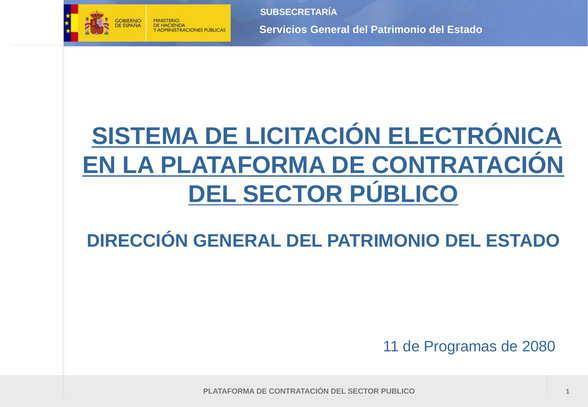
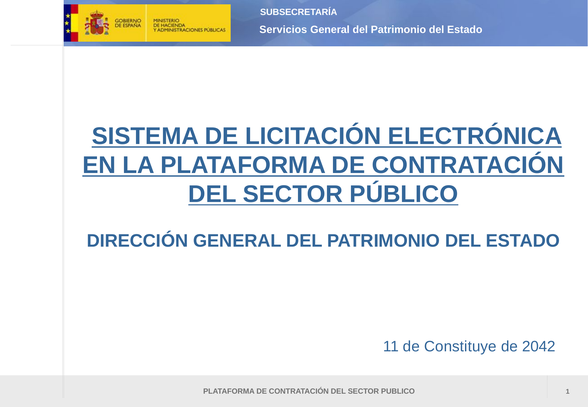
Programas: Programas -> Constituye
2080: 2080 -> 2042
